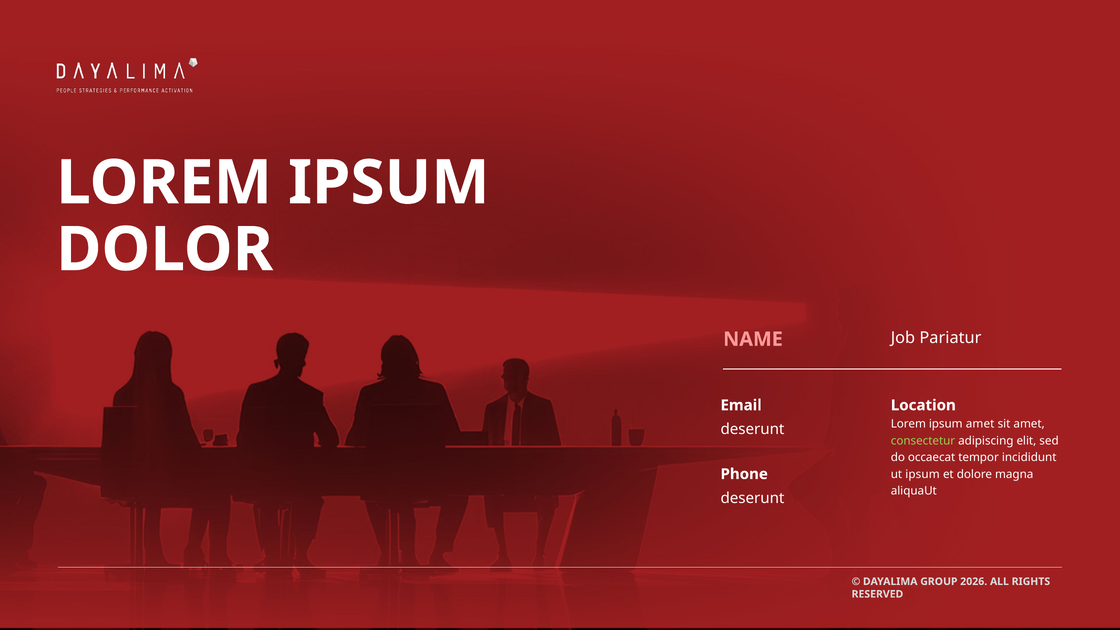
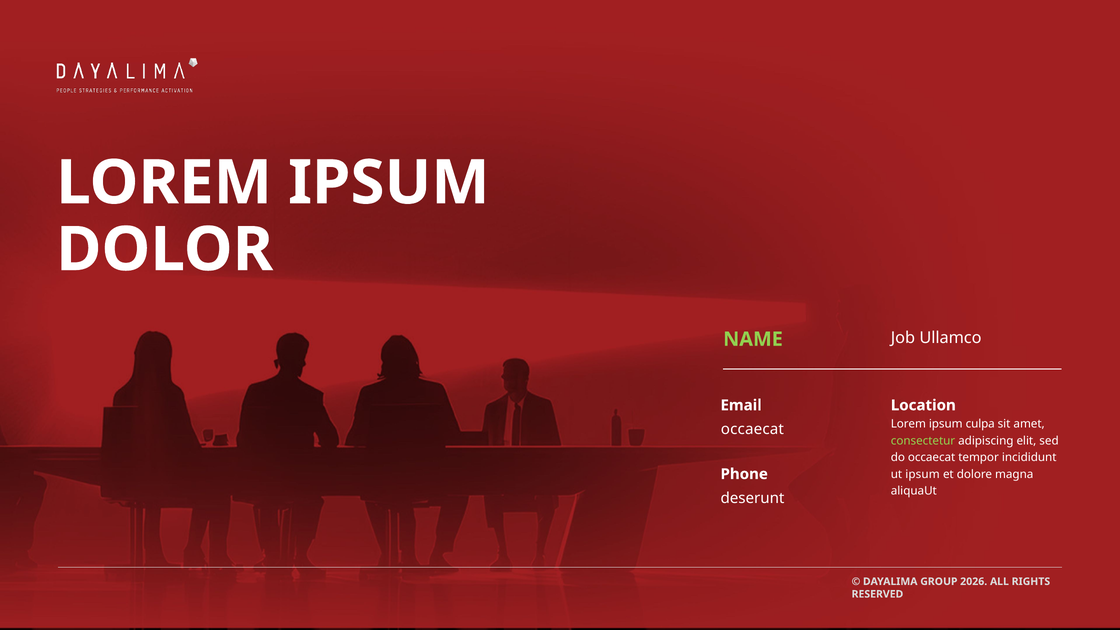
NAME colour: pink -> light green
Pariatur: Pariatur -> Ullamco
ipsum amet: amet -> culpa
deserunt at (752, 429): deserunt -> occaecat
